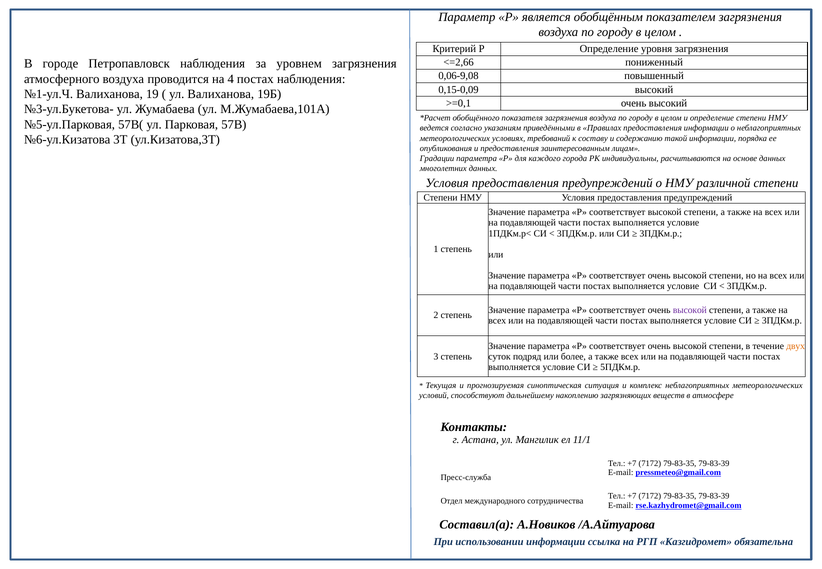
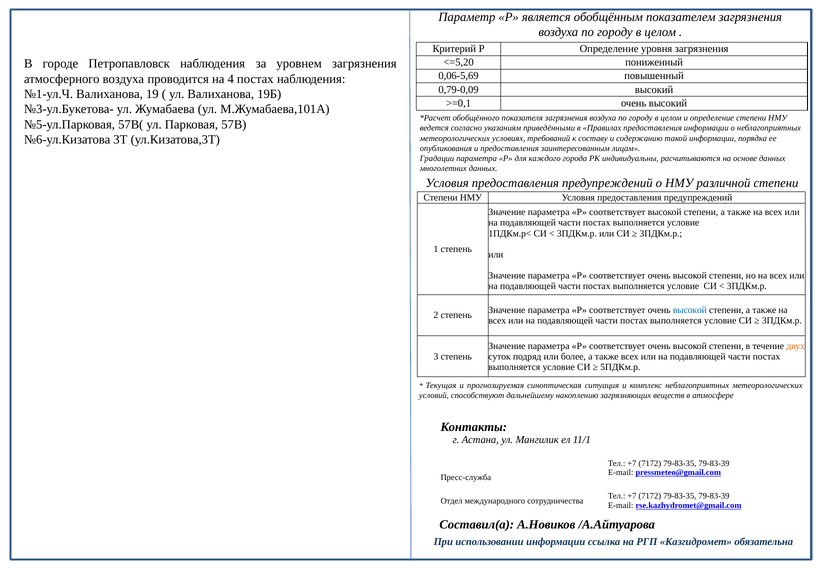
<=2,66: <=2,66 -> <=5,20
0,06-9,08: 0,06-9,08 -> 0,06-5,69
0,15-0,09: 0,15-0,09 -> 0,79-0,09
высокой at (690, 310) colour: purple -> blue
